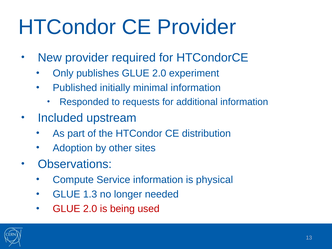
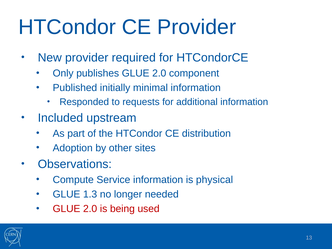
experiment: experiment -> component
